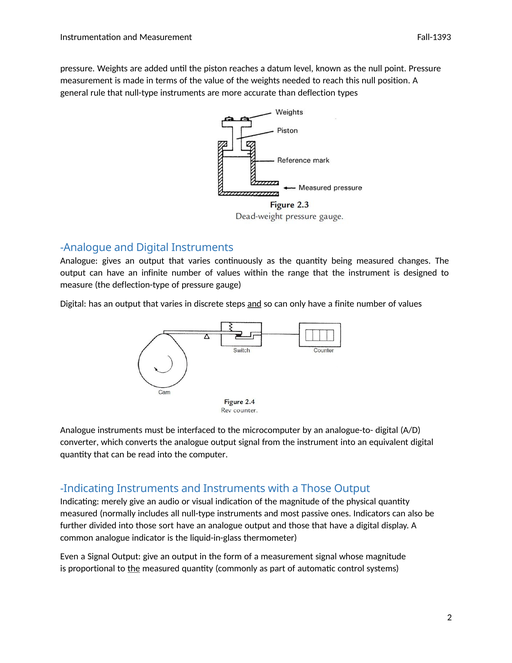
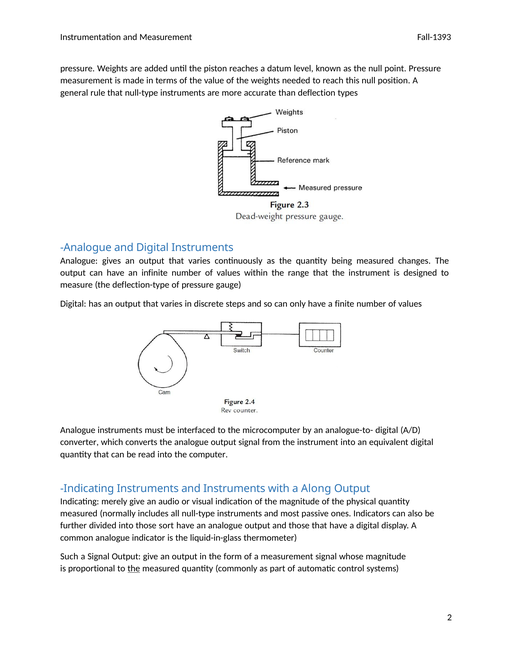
and at (254, 303) underline: present -> none
a Those: Those -> Along
Even: Even -> Such
